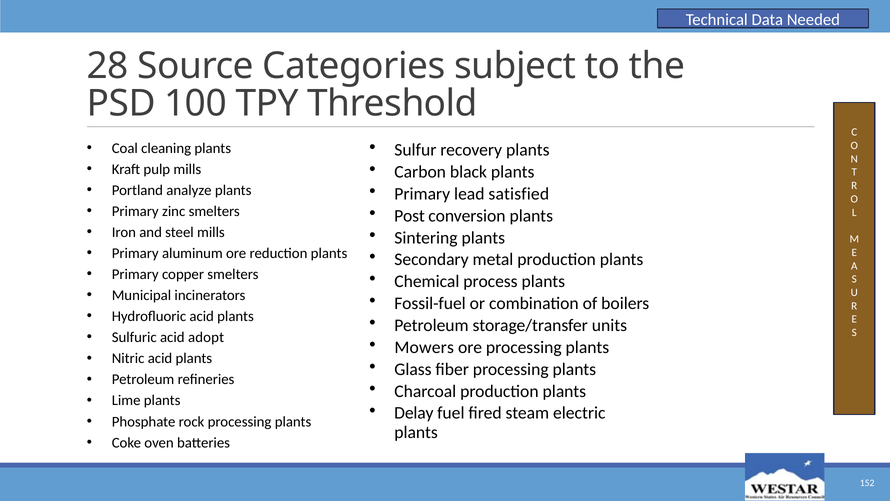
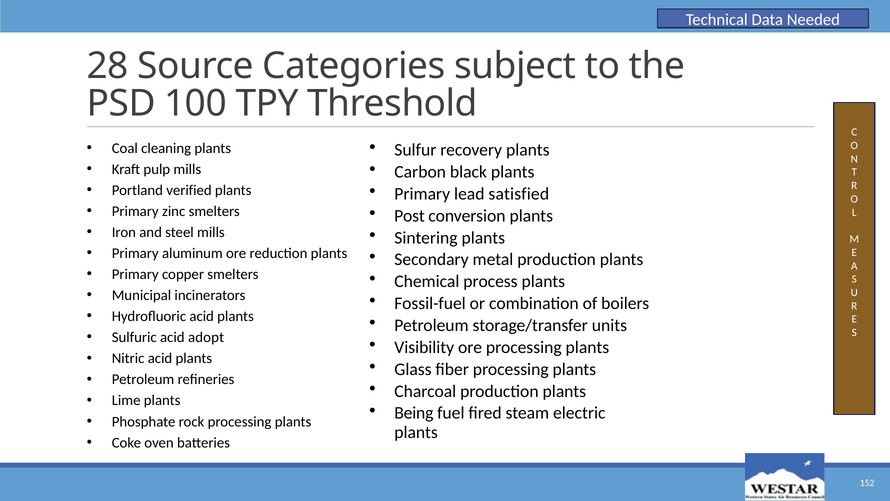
analyze: analyze -> verified
Mowers: Mowers -> Visibility
Delay: Delay -> Being
